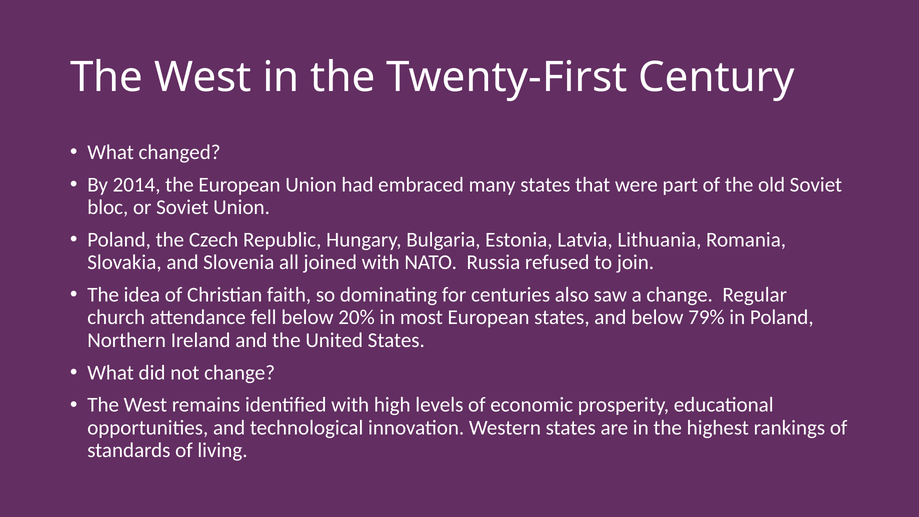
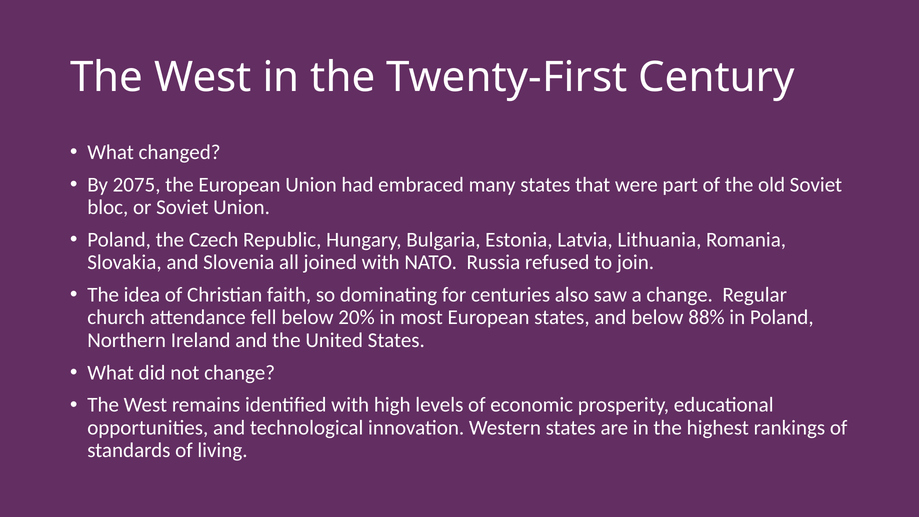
2014: 2014 -> 2075
79%: 79% -> 88%
